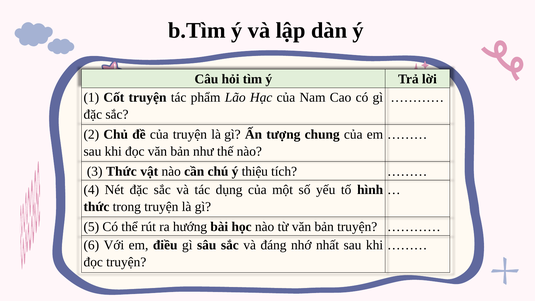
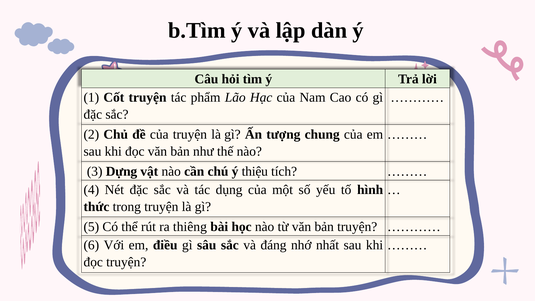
3 Thức: Thức -> Dựng
hướng: hướng -> thiêng
